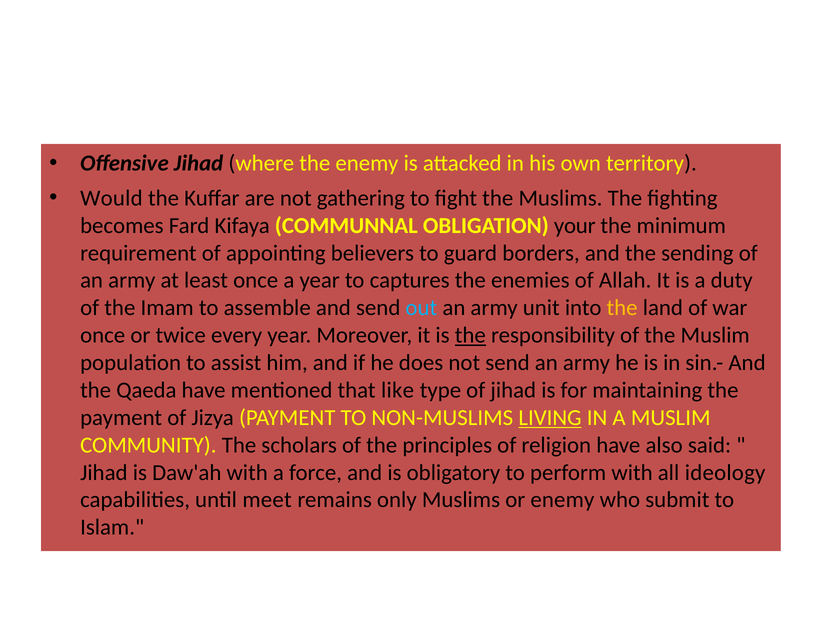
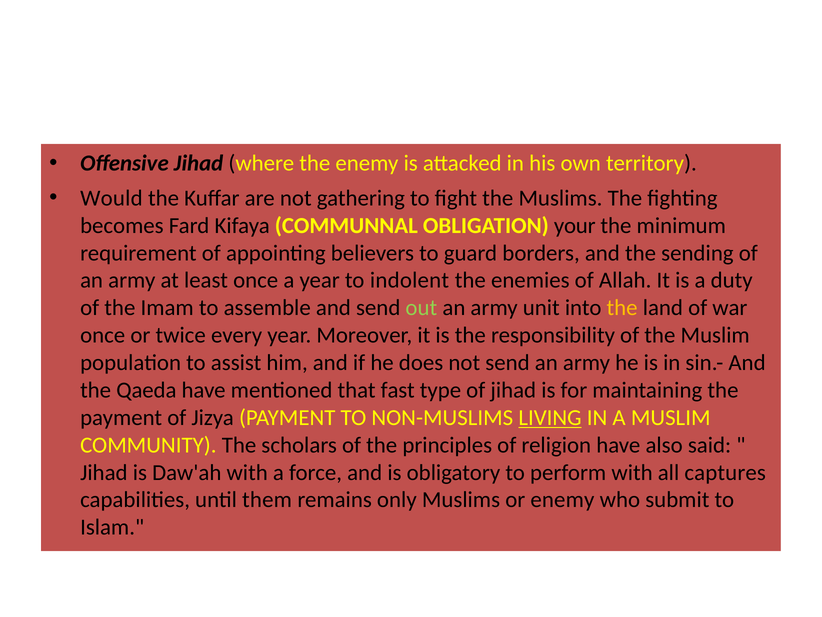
captures: captures -> indolent
out colour: light blue -> light green
the at (470, 335) underline: present -> none
like: like -> fast
ideology: ideology -> captures
meet: meet -> them
